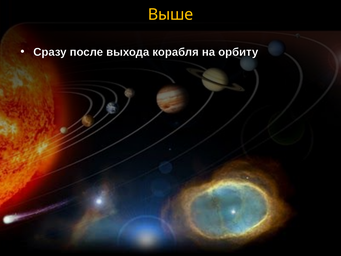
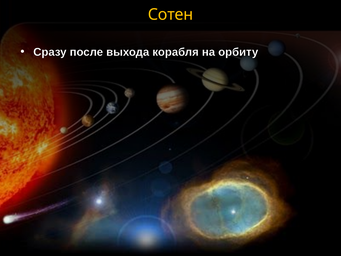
Выше: Выше -> Сотен
